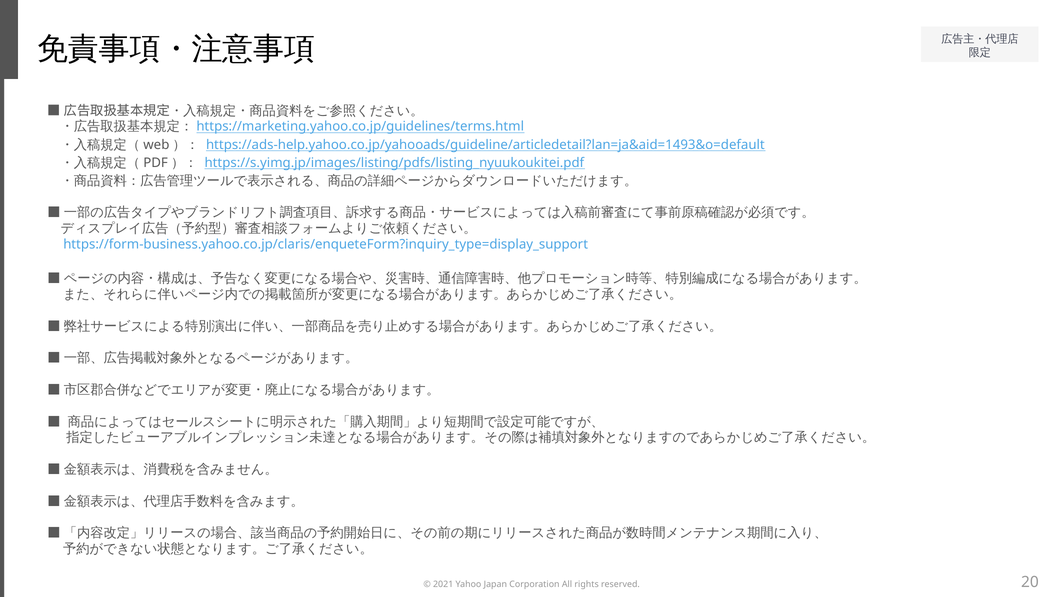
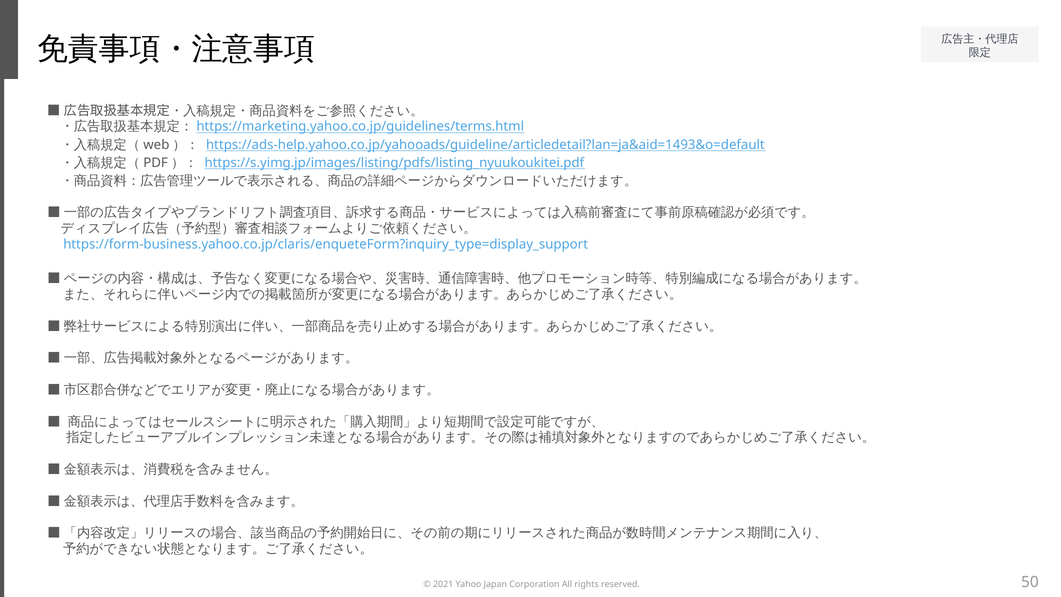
20: 20 -> 50
